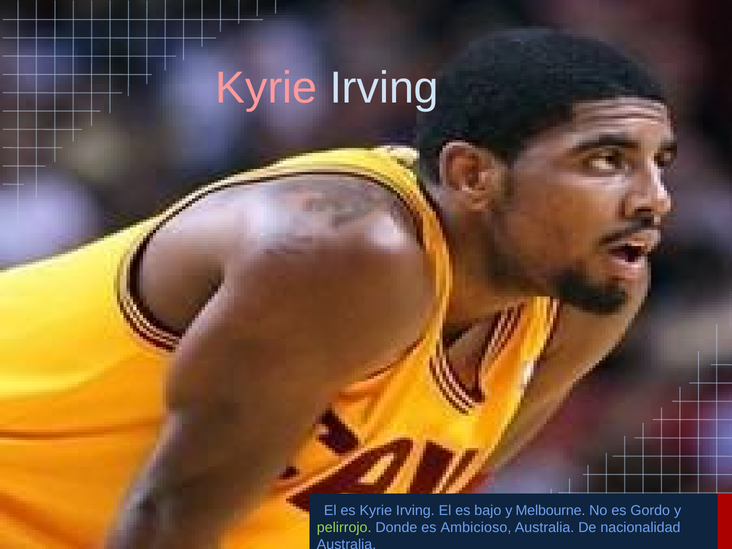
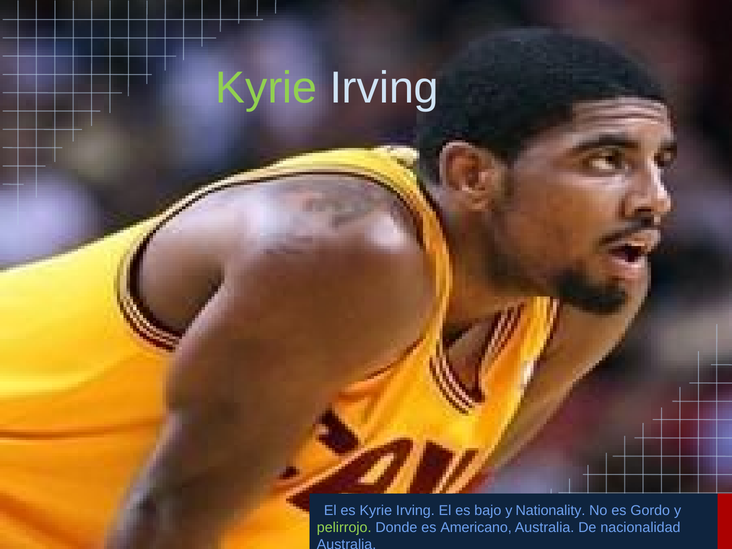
Kyrie at (266, 88) colour: pink -> light green
Melbourne: Melbourne -> Nationality
Ambicioso: Ambicioso -> Americano
